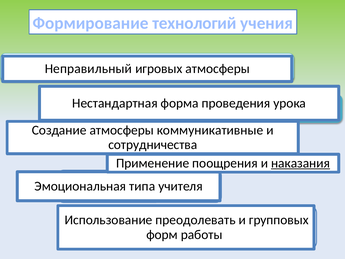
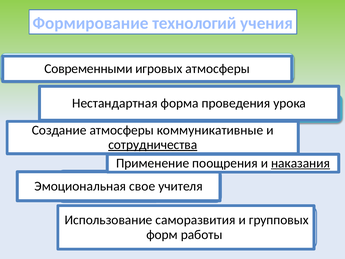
Неправильный: Неправильный -> Современными
сотрудничества underline: none -> present
типа: типа -> свое
преодолевать: преодолевать -> саморазвития
